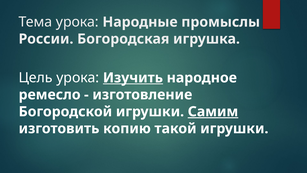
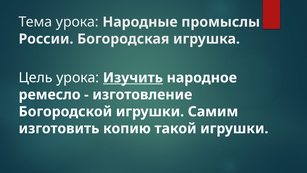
Самим underline: present -> none
